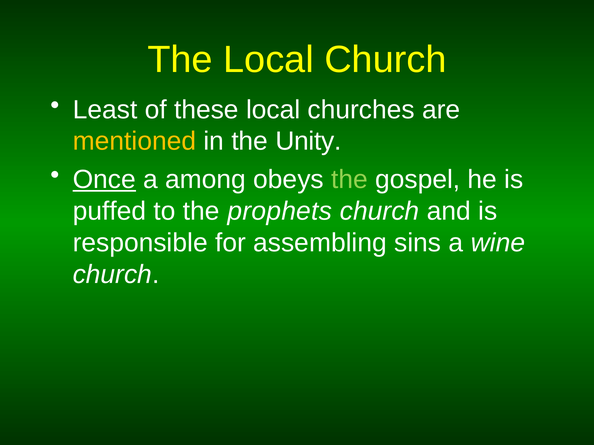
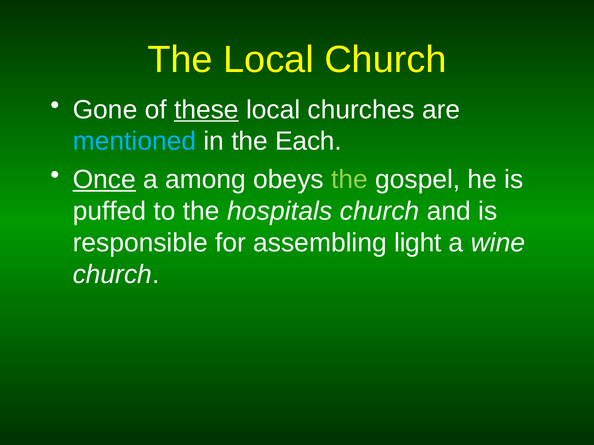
Least: Least -> Gone
these underline: none -> present
mentioned colour: yellow -> light blue
Unity: Unity -> Each
prophets: prophets -> hospitals
sins: sins -> light
